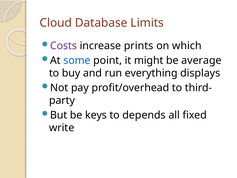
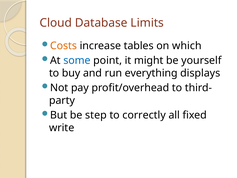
Costs colour: purple -> orange
prints: prints -> tables
average: average -> yourself
keys: keys -> step
depends: depends -> correctly
